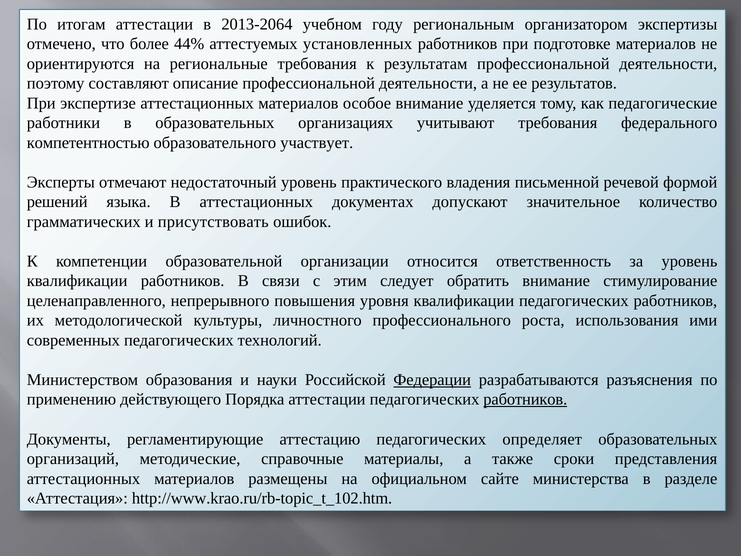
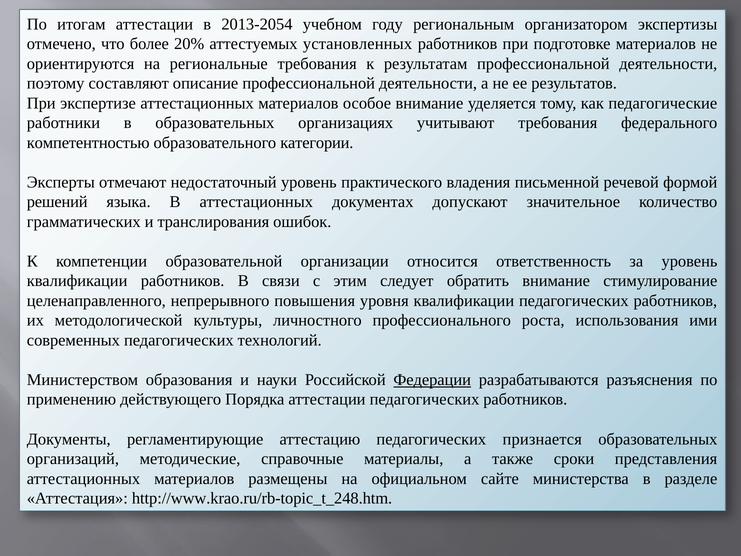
2013-2064: 2013-2064 -> 2013-2054
44%: 44% -> 20%
участвует: участвует -> категории
присутствовать: присутствовать -> транслирования
работников at (525, 399) underline: present -> none
определяет: определяет -> признается
http://www.krao.ru/rb-topic_t_102.htm: http://www.krao.ru/rb-topic_t_102.htm -> http://www.krao.ru/rb-topic_t_248.htm
